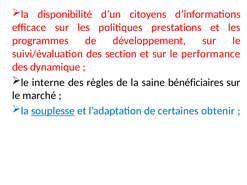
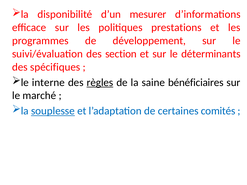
citoyens: citoyens -> mesurer
performance: performance -> déterminants
dynamique: dynamique -> spécifiques
règles underline: none -> present
obtenir: obtenir -> comités
